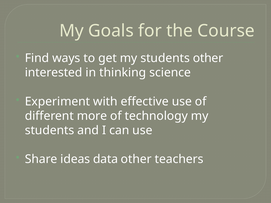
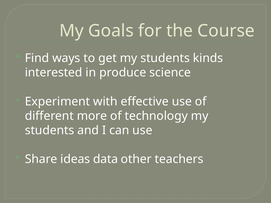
students other: other -> kinds
thinking: thinking -> produce
